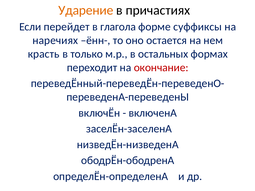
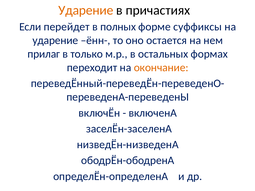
глагола: глагола -> полных
наречиях at (55, 40): наречиях -> ударение
красть: красть -> прилаг
окончание colour: red -> orange
